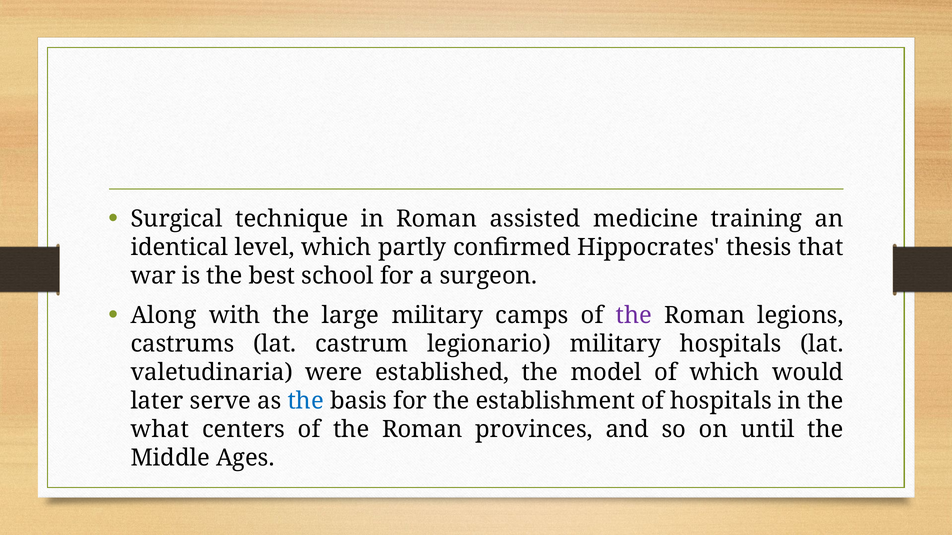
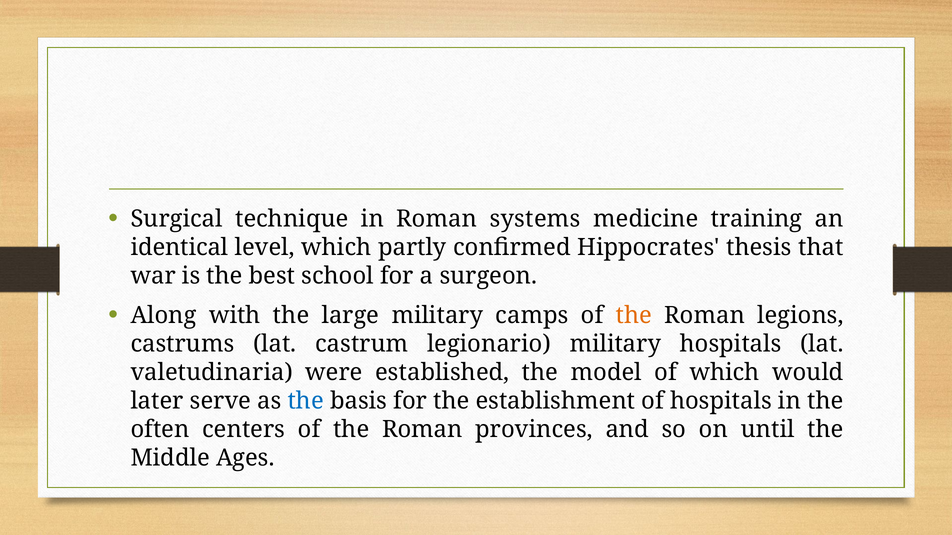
assisted: assisted -> systems
the at (634, 316) colour: purple -> orange
what: what -> often
